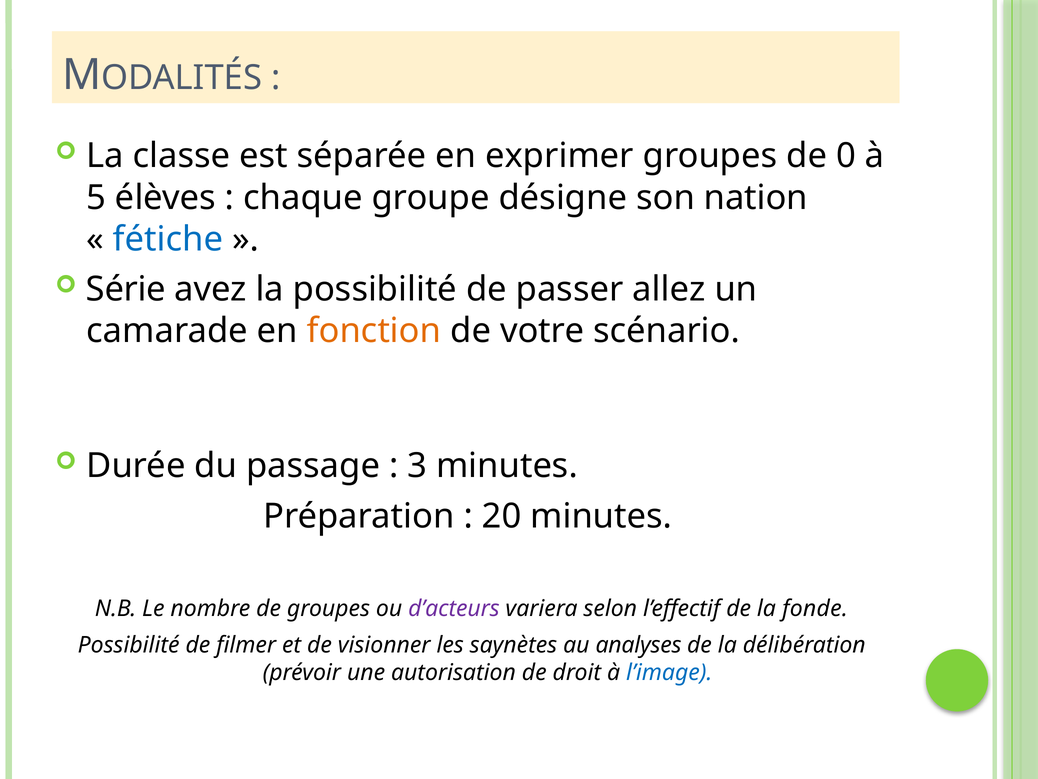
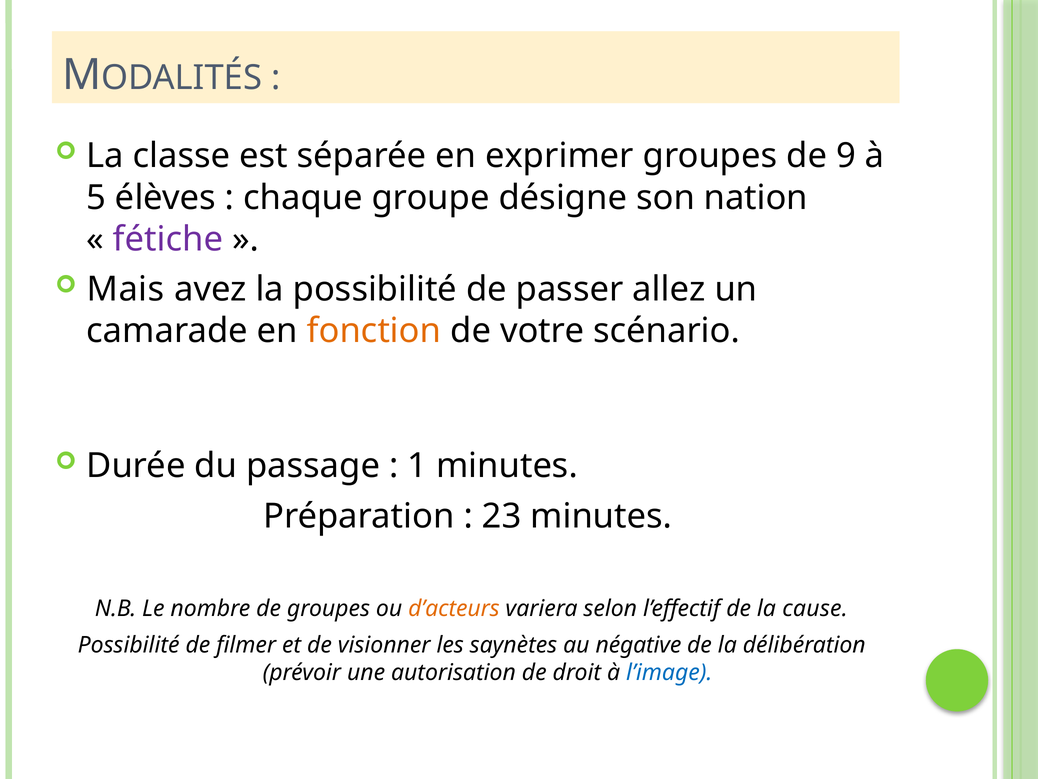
0: 0 -> 9
fétiche colour: blue -> purple
Série: Série -> Mais
3: 3 -> 1
20: 20 -> 23
d’acteurs colour: purple -> orange
fonde: fonde -> cause
analyses: analyses -> négative
